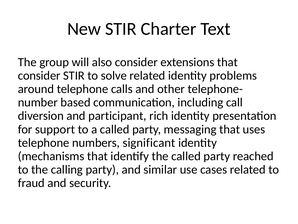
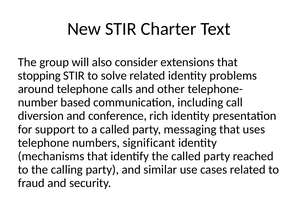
consider at (39, 75): consider -> stopping
participant: participant -> conference
